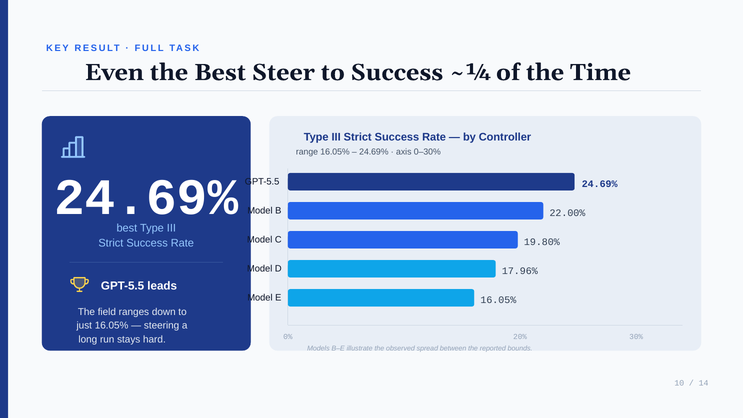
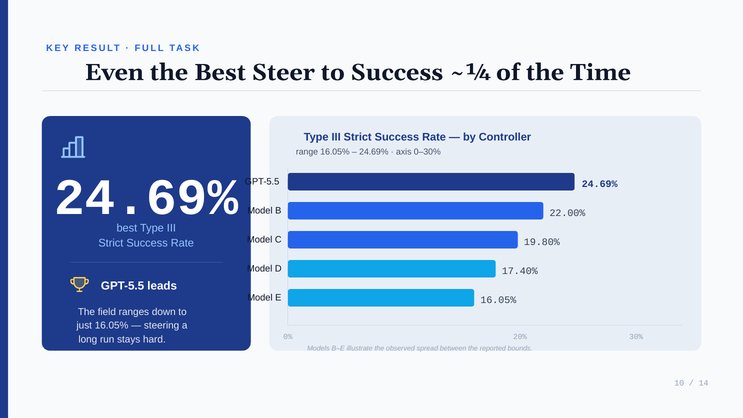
17.96%: 17.96% -> 17.40%
